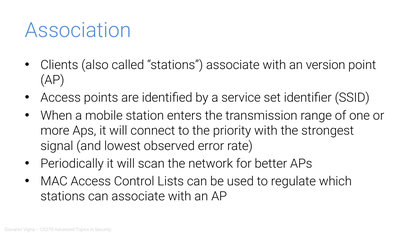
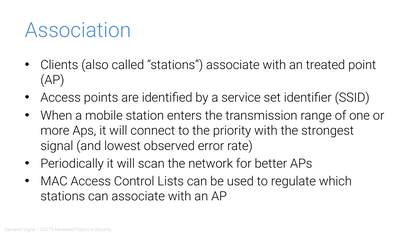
version: version -> treated
